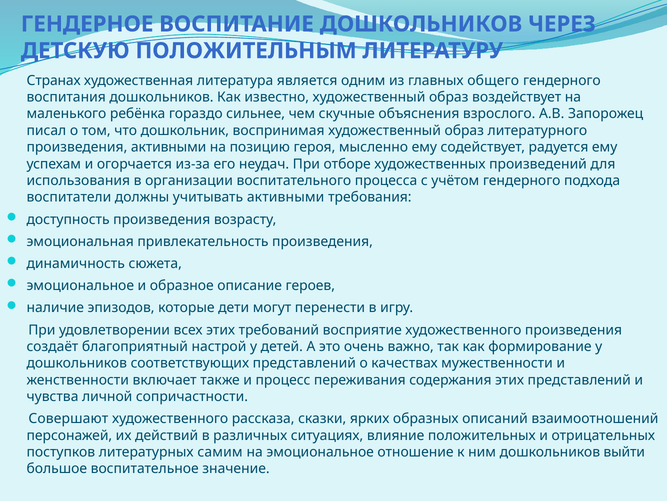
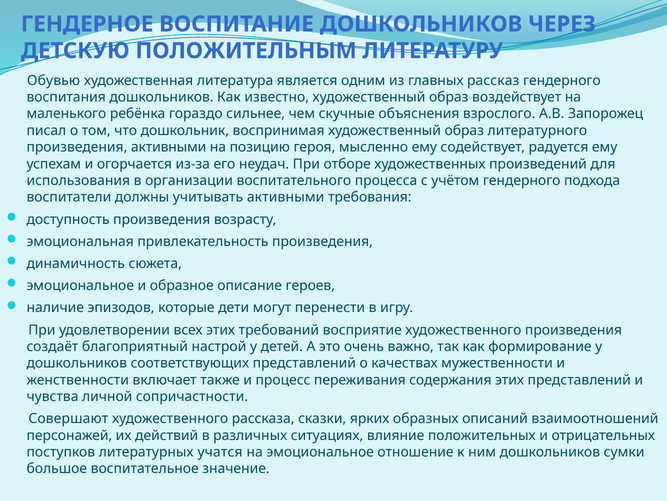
Странах: Странах -> Обувью
общего: общего -> рассказ
самим: самим -> учатся
выйти: выйти -> сумки
